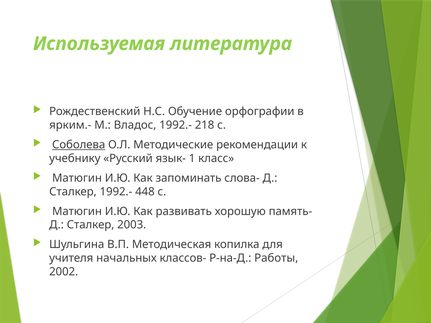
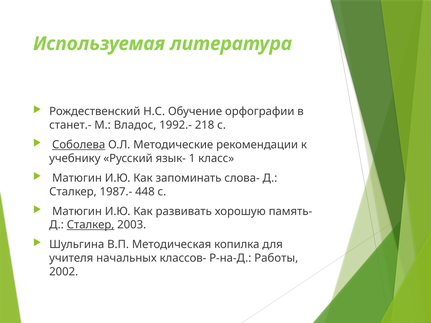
ярким.-: ярким.- -> станет.-
Сталкер 1992.-: 1992.- -> 1987.-
Сталкер at (91, 225) underline: none -> present
